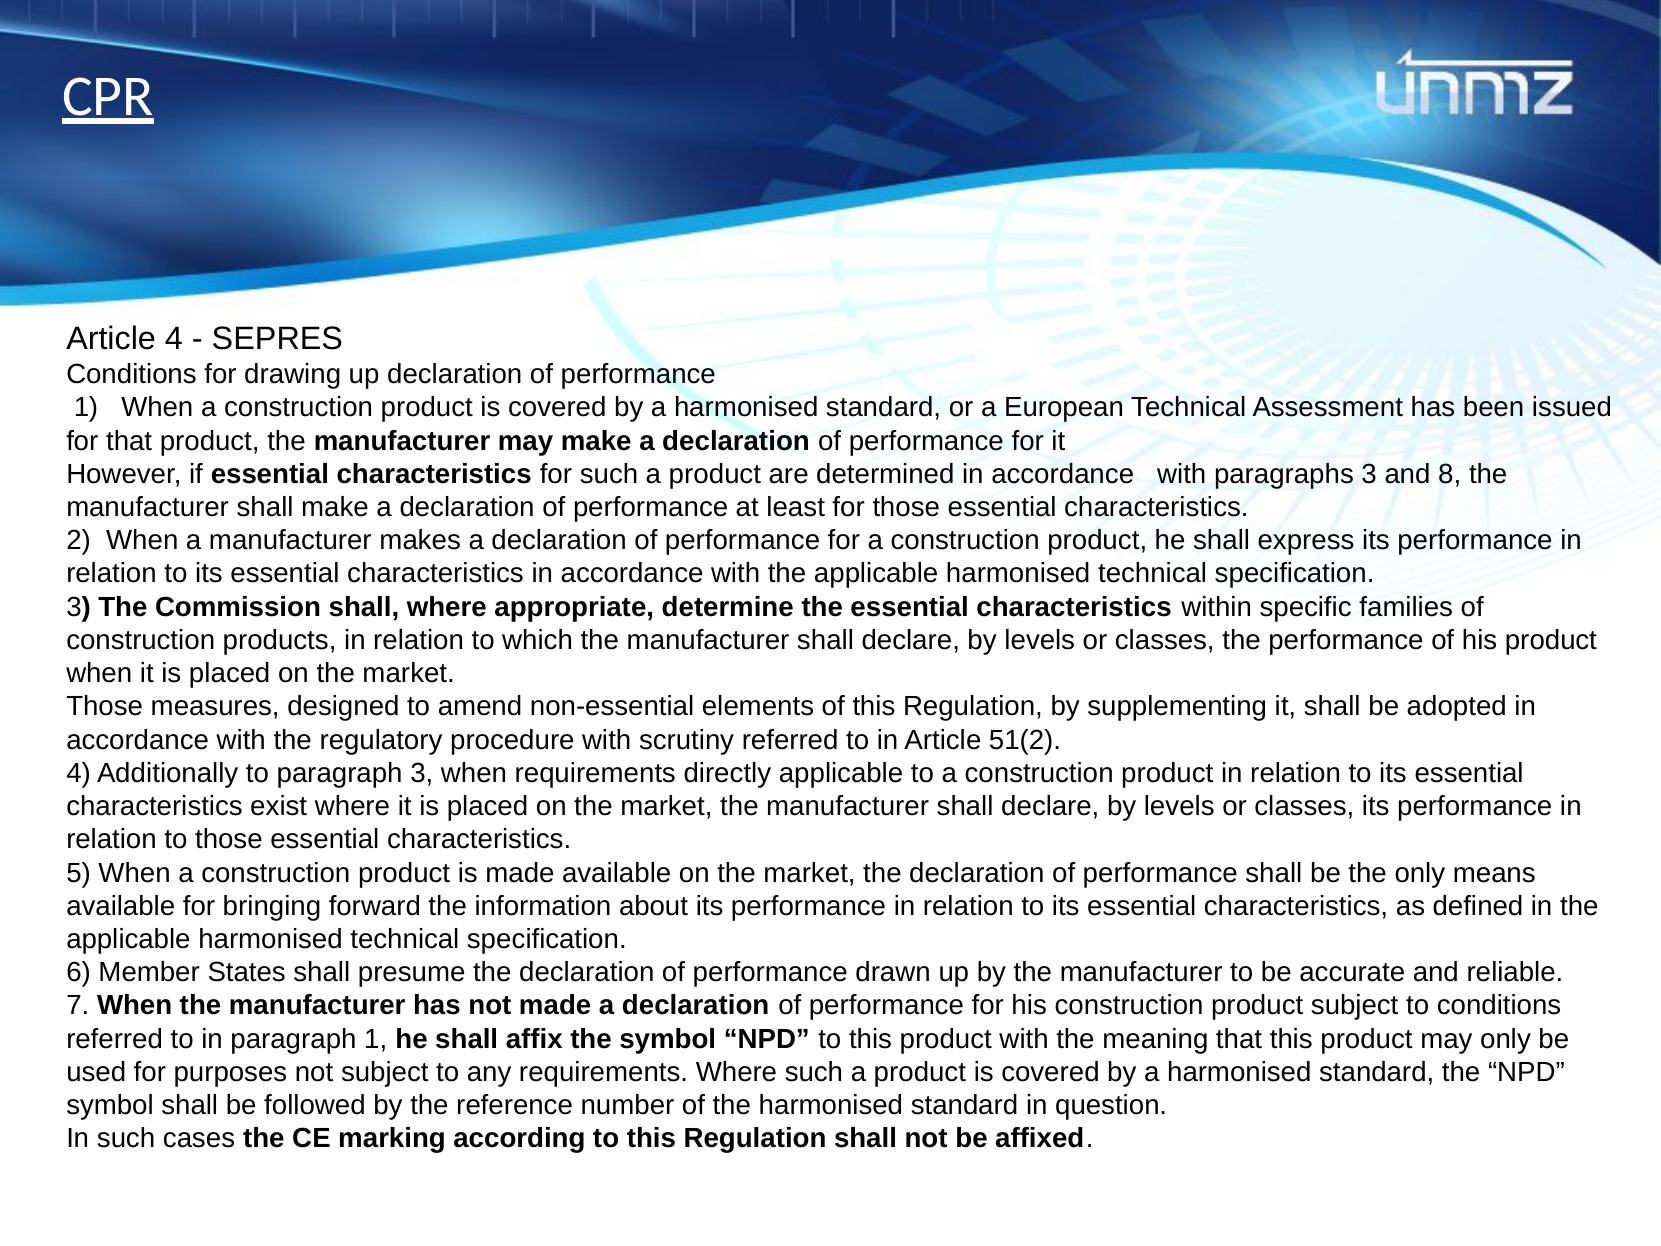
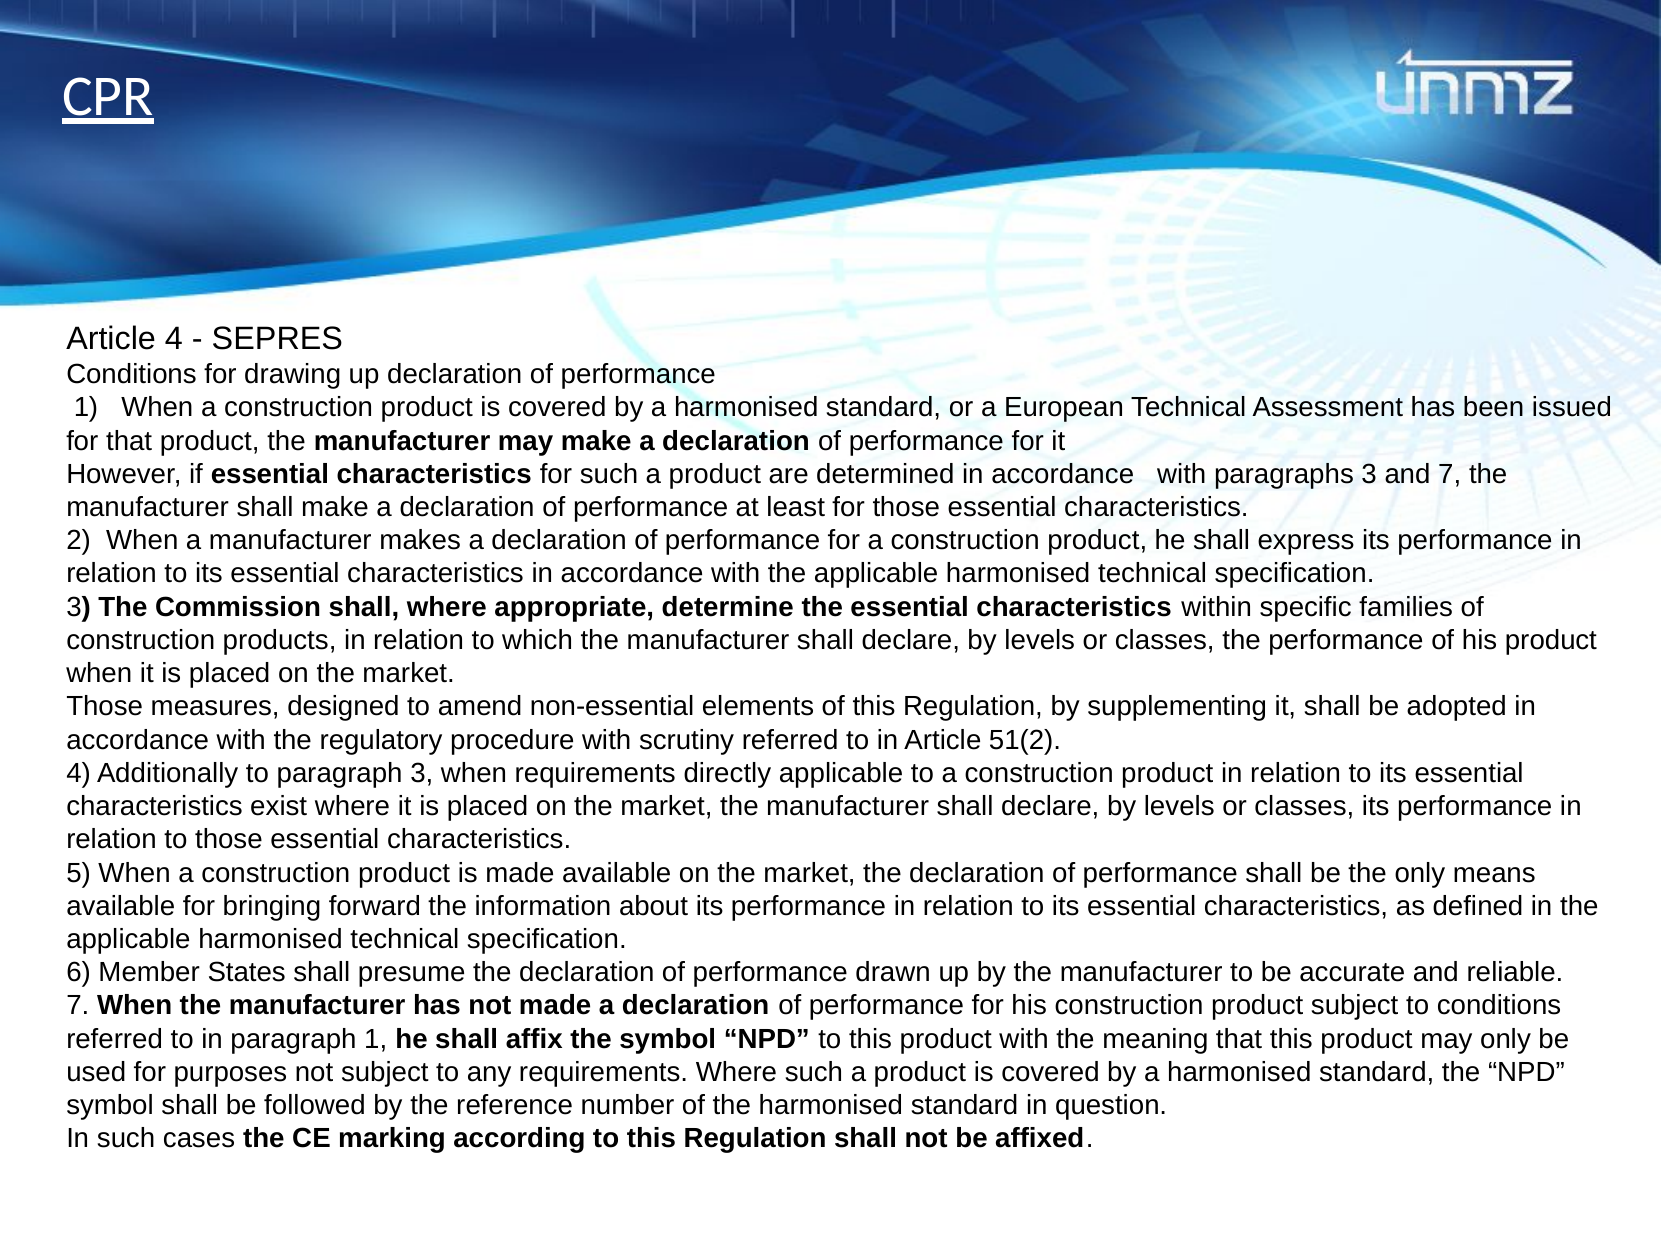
and 8: 8 -> 7
